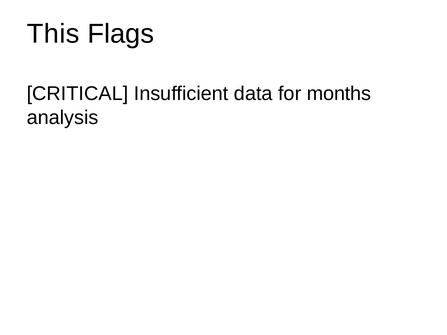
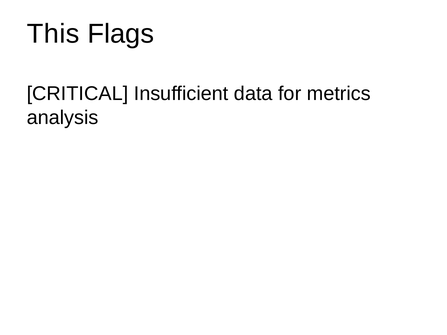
months: months -> metrics
